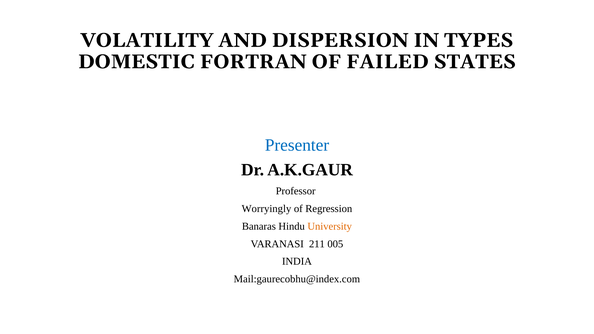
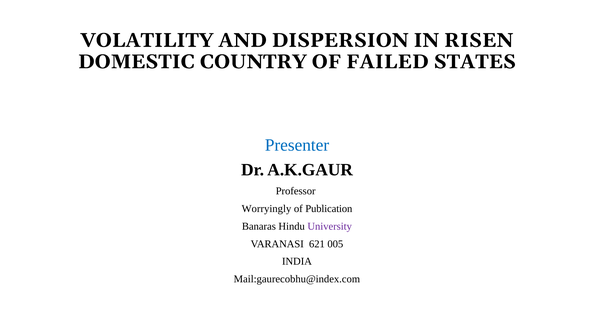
TYPES: TYPES -> RISEN
FORTRAN: FORTRAN -> COUNTRY
Regression: Regression -> Publication
University colour: orange -> purple
211: 211 -> 621
